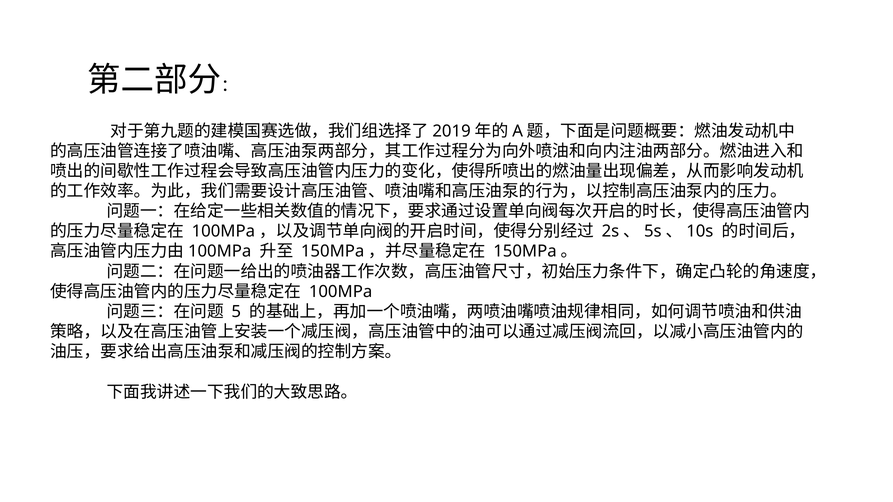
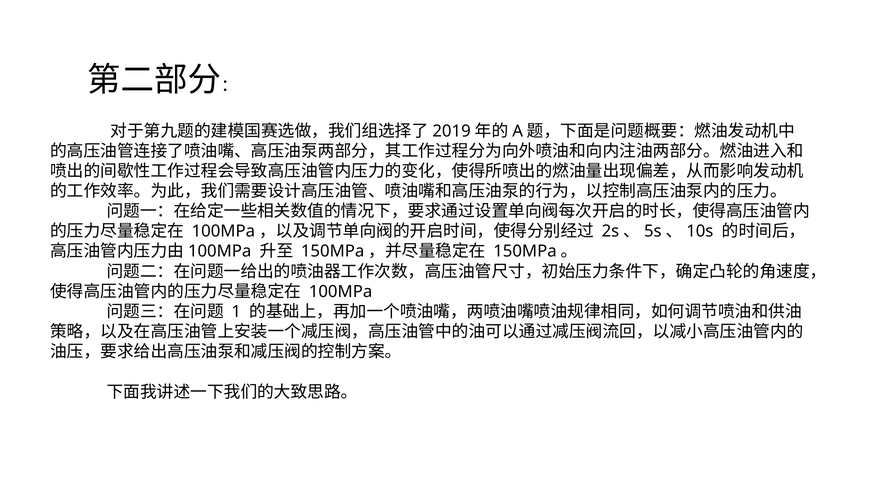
5: 5 -> 1
